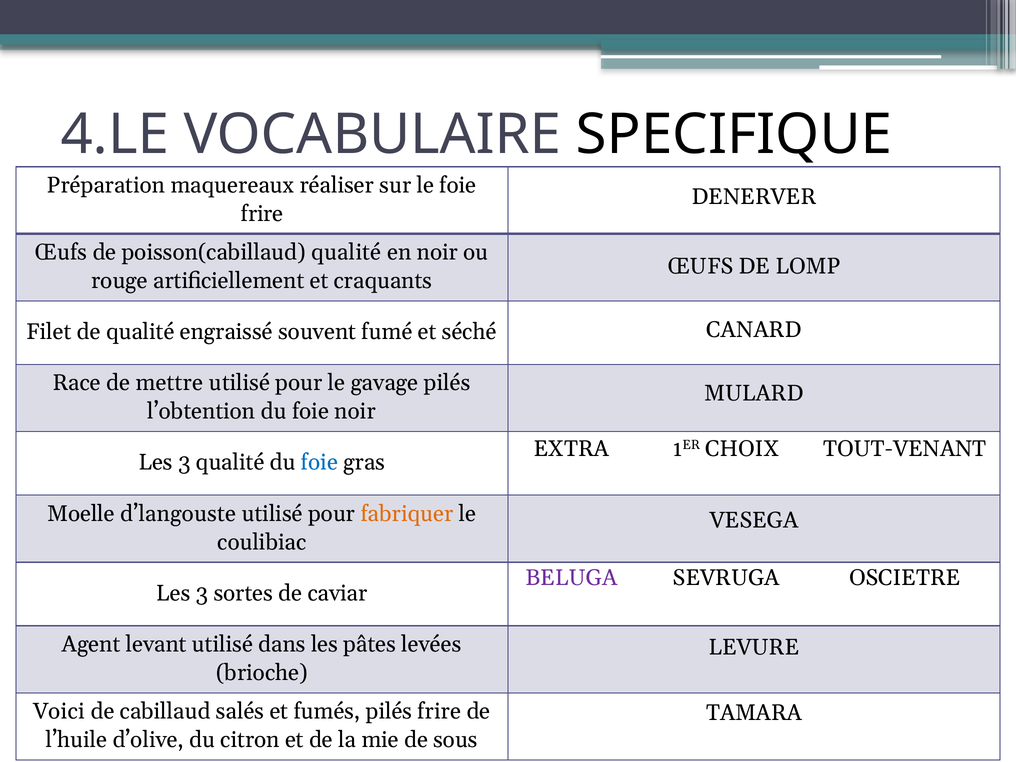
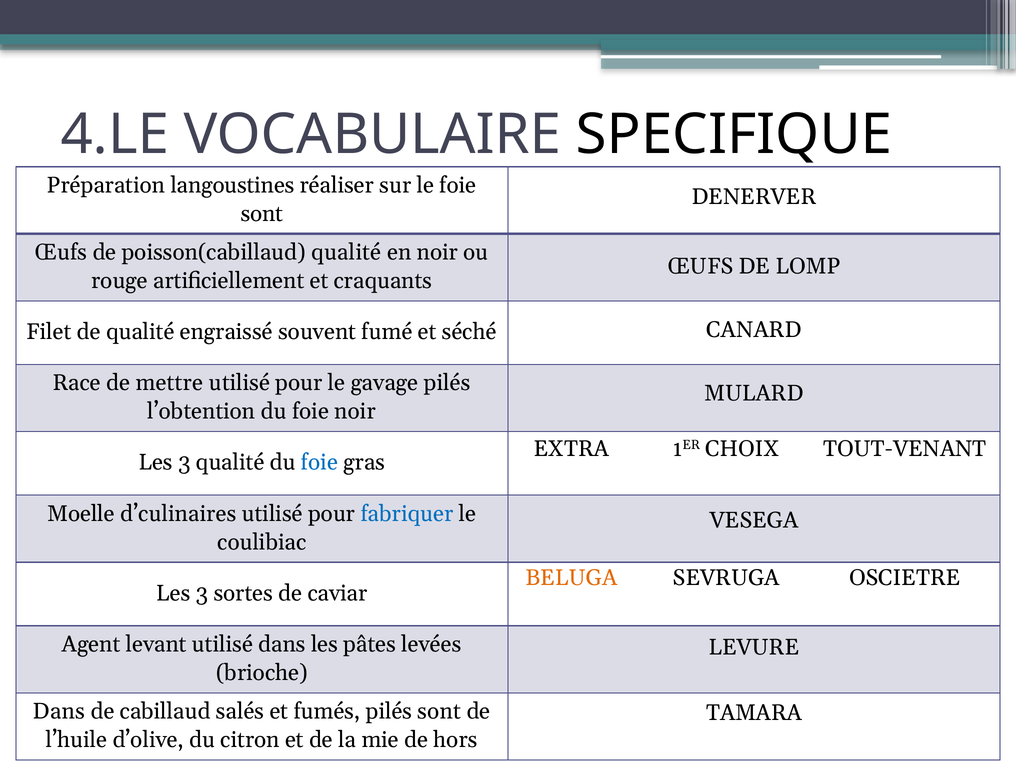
maquereaux: maquereaux -> langoustines
frire at (262, 214): frire -> sont
d’langouste: d’langouste -> d’culinaires
fabriquer colour: orange -> blue
BELUGA colour: purple -> orange
Voici at (59, 711): Voici -> Dans
pilés frire: frire -> sont
sous: sous -> hors
